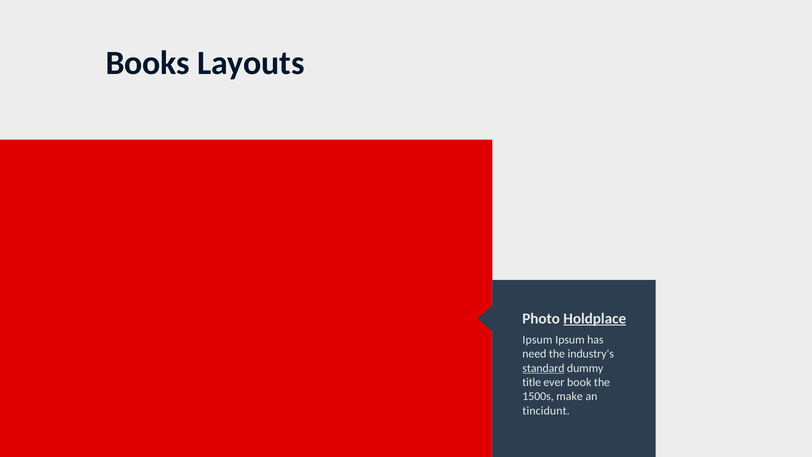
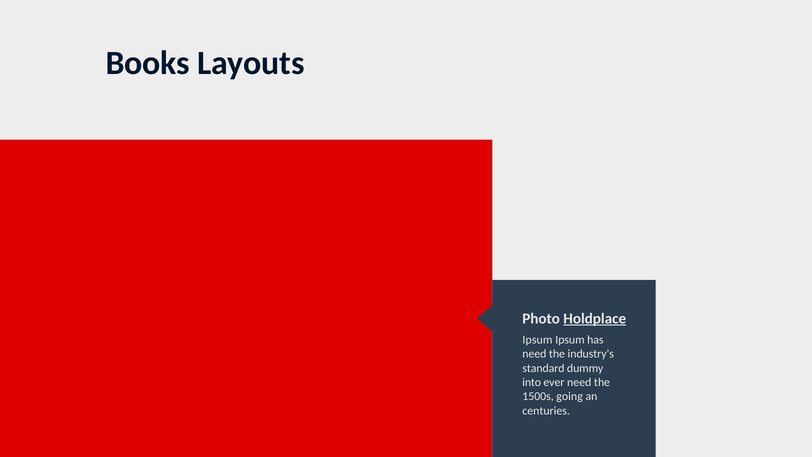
standard underline: present -> none
title: title -> into
ever book: book -> need
make: make -> going
tincidunt: tincidunt -> centuries
